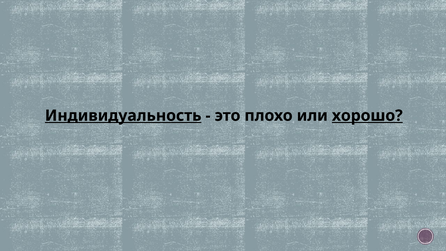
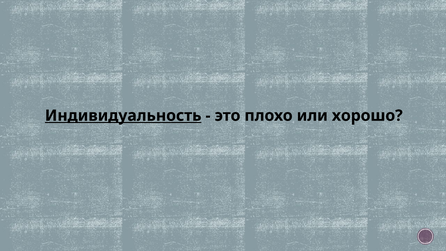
хорошо underline: present -> none
